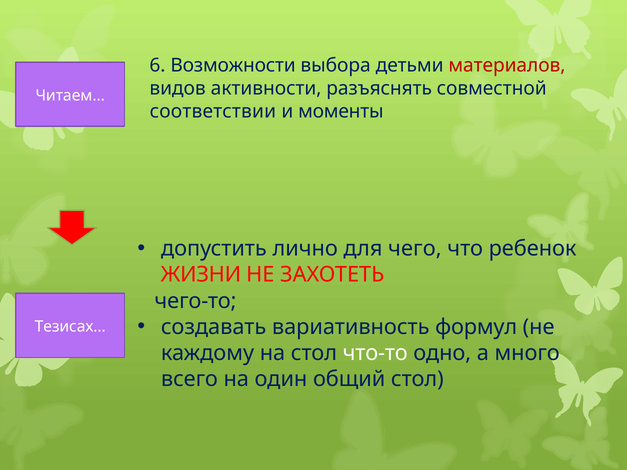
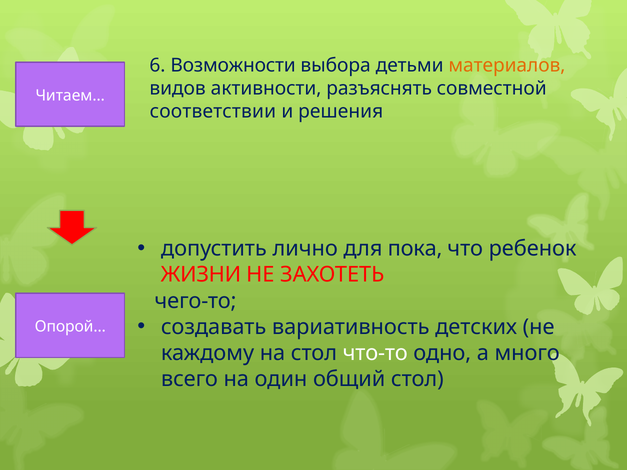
материалов colour: red -> orange
моменты: моменты -> решения
чего: чего -> пока
формул: формул -> детских
Тезисах…: Тезисах… -> Опорой…
